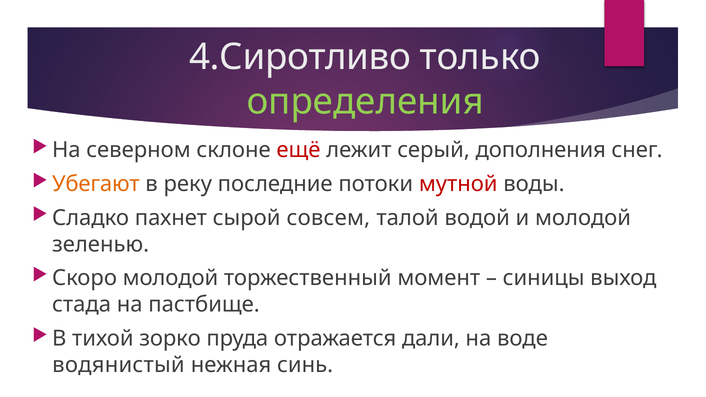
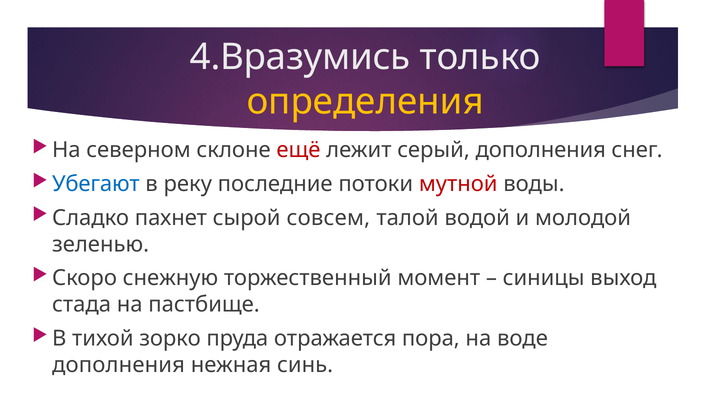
4.Сиротливо: 4.Сиротливо -> 4.Вразумись
определения colour: light green -> yellow
Убегают colour: orange -> blue
Скоро молодой: молодой -> снежную
дали: дали -> пора
водянистый at (118, 365): водянистый -> дополнения
